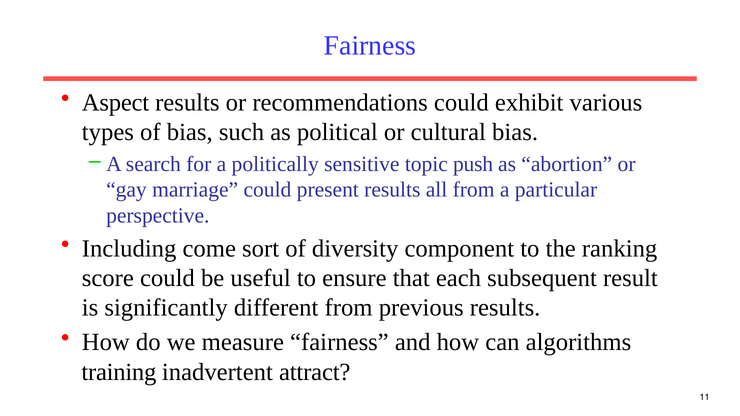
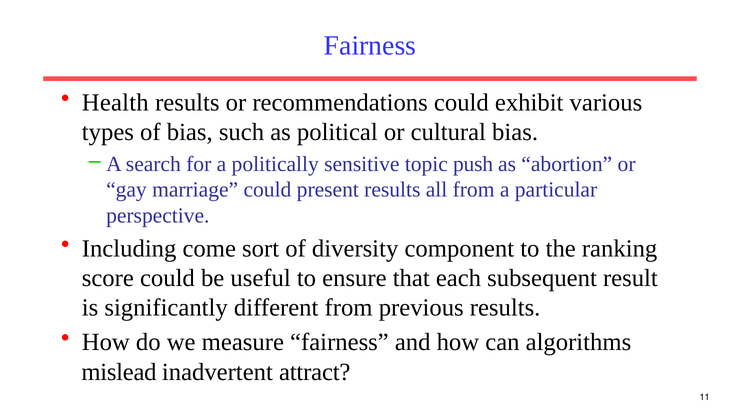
Aspect: Aspect -> Health
training: training -> mislead
